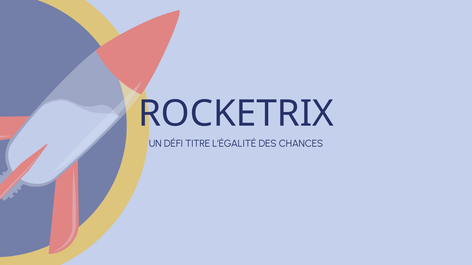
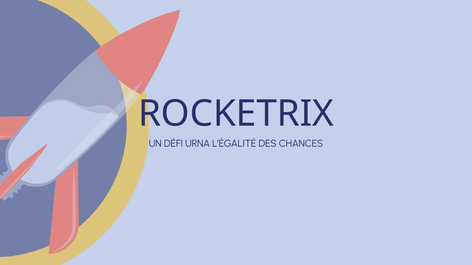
TITRE: TITRE -> URNA
